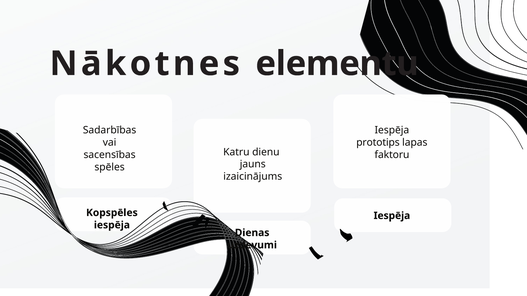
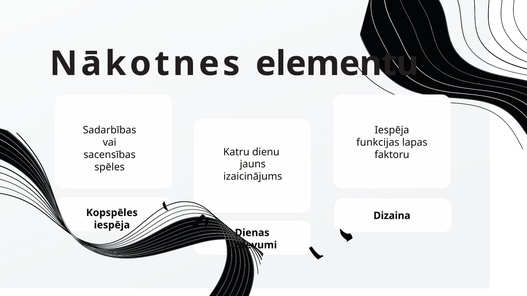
prototips: prototips -> funkcijas
Iespēja at (392, 216): Iespēja -> Dizaina
